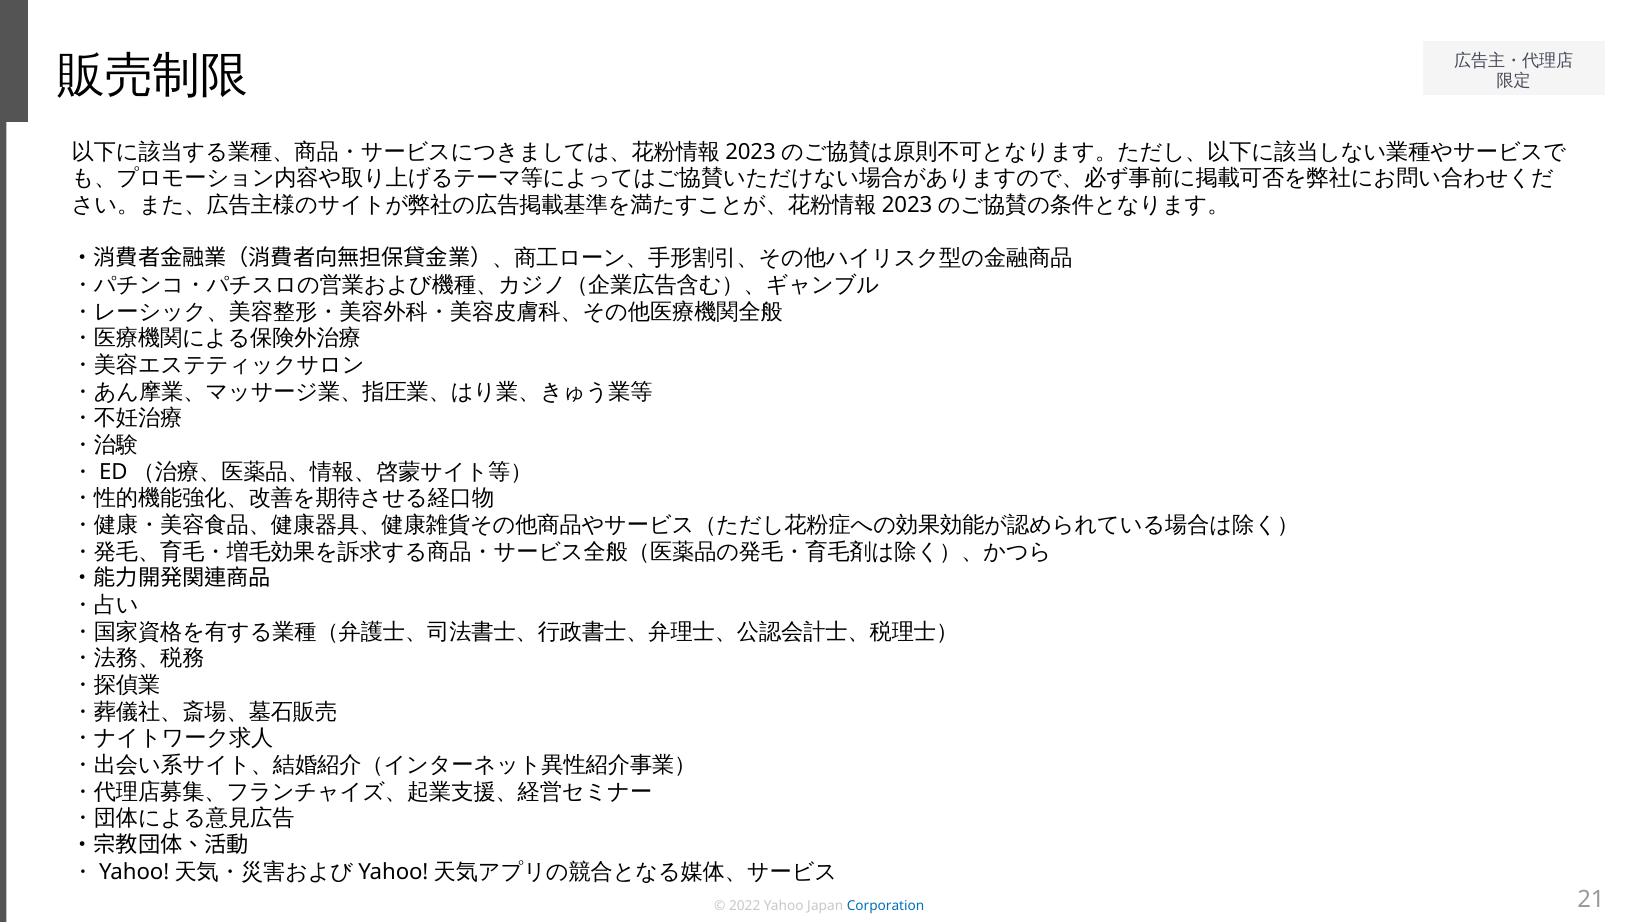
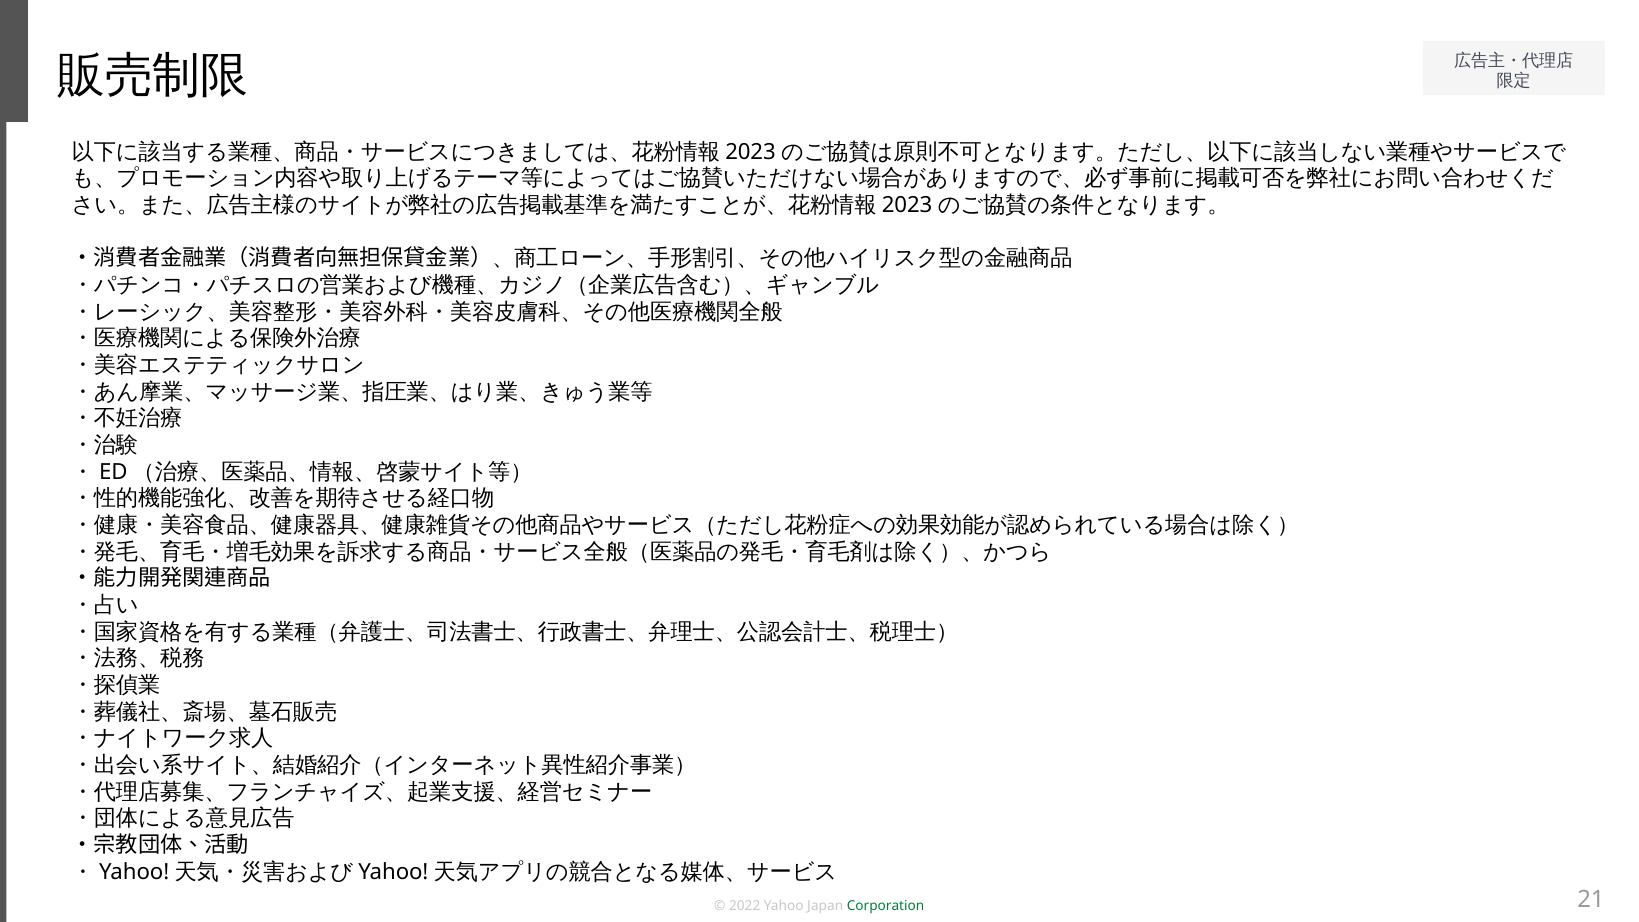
Corporation colour: blue -> green
